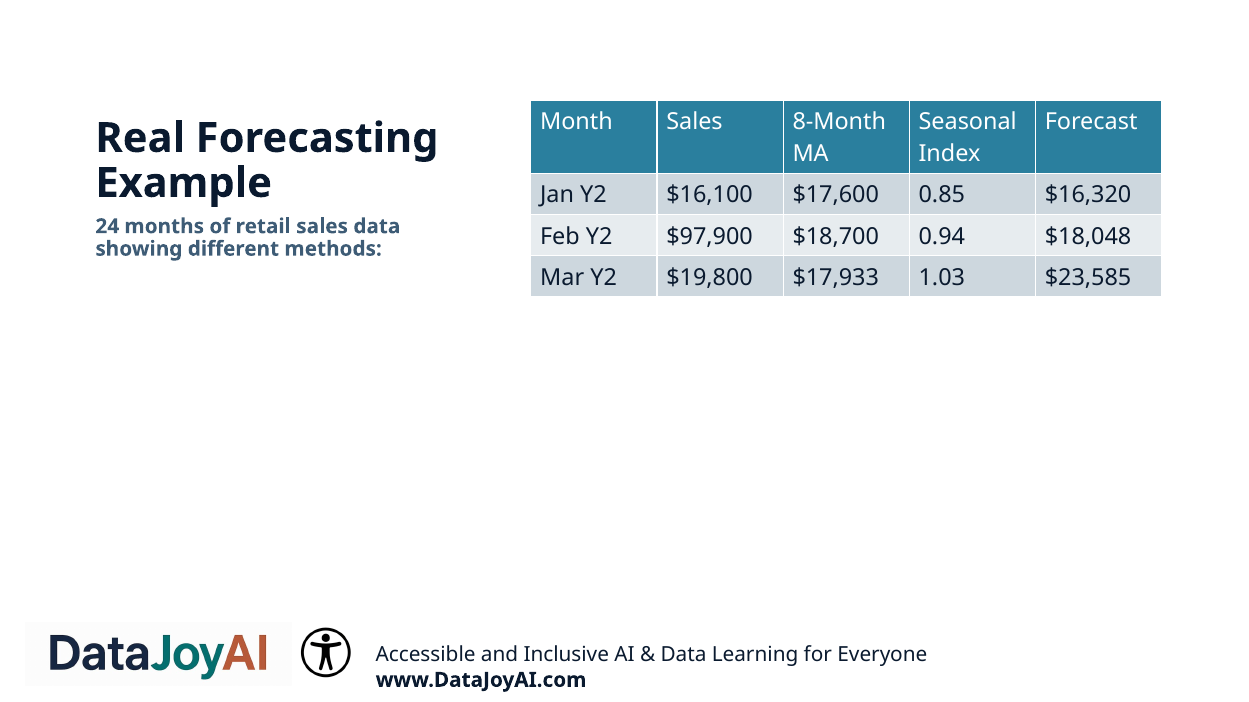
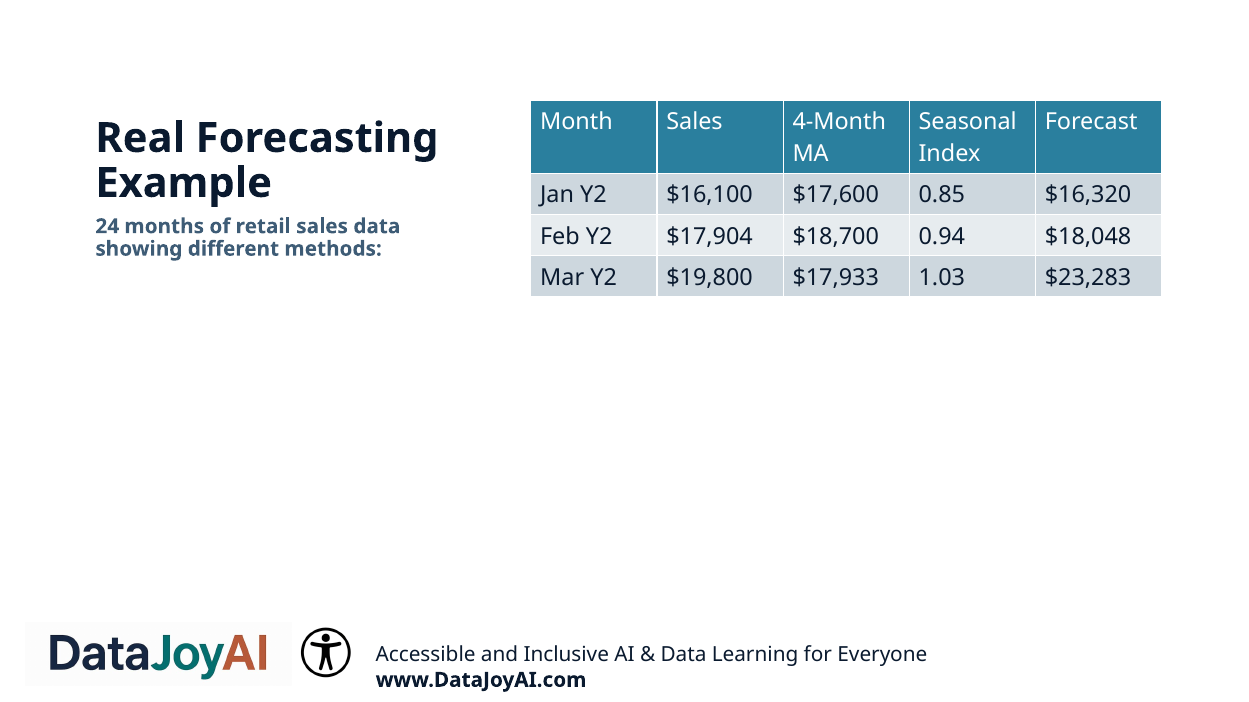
8-Month: 8-Month -> 4-Month
$97,900: $97,900 -> $17,904
$23,585: $23,585 -> $23,283
